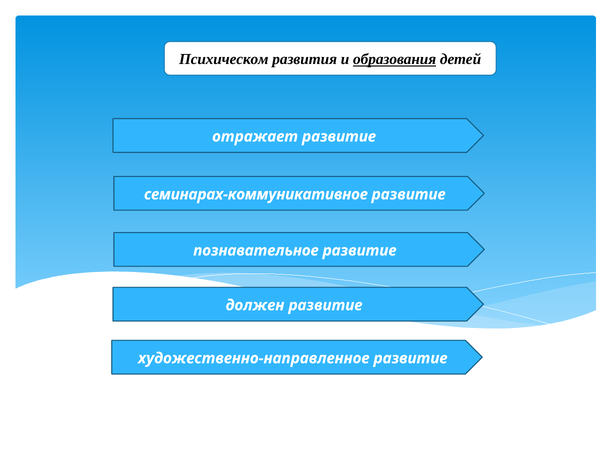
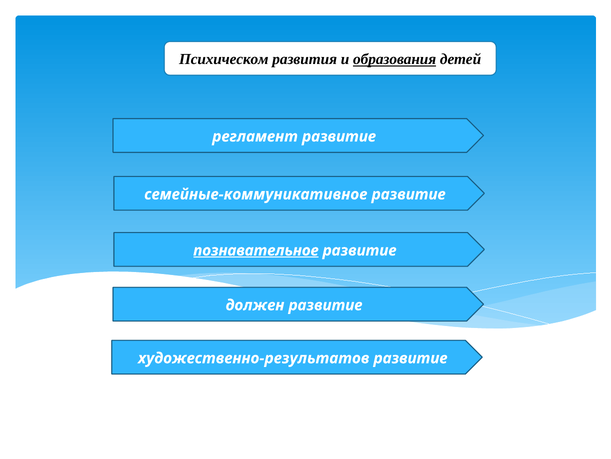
отражает: отражает -> регламент
семинарах-коммуникативное: семинарах-коммуникативное -> семейные-коммуникативное
познавательное underline: none -> present
художественно-направленное: художественно-направленное -> художественно-результатов
